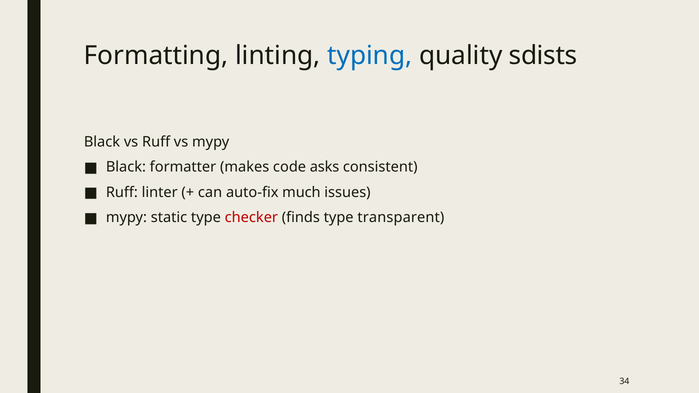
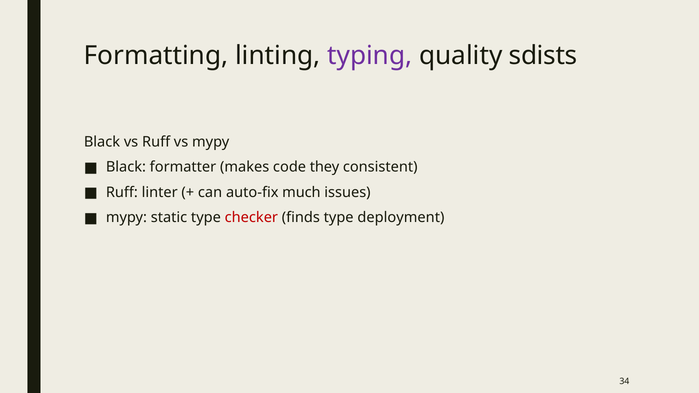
typing colour: blue -> purple
asks: asks -> they
transparent: transparent -> deployment
